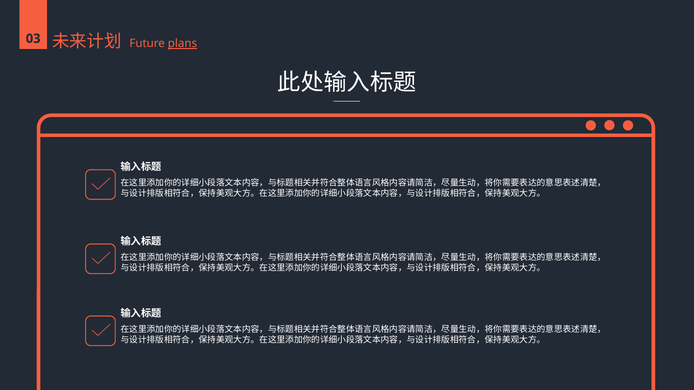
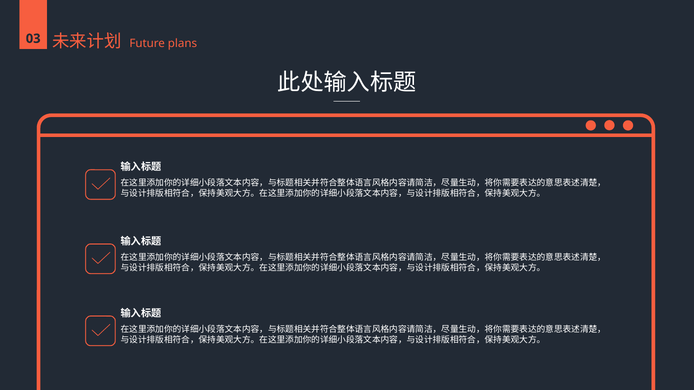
plans underline: present -> none
